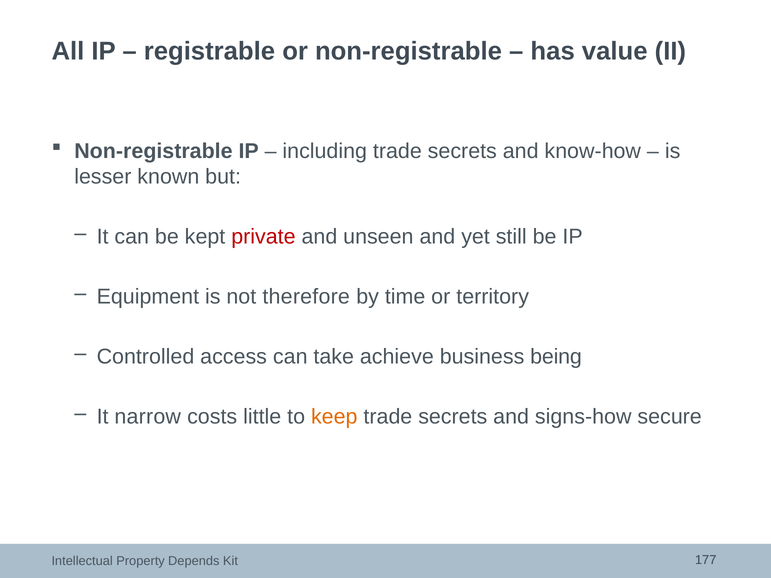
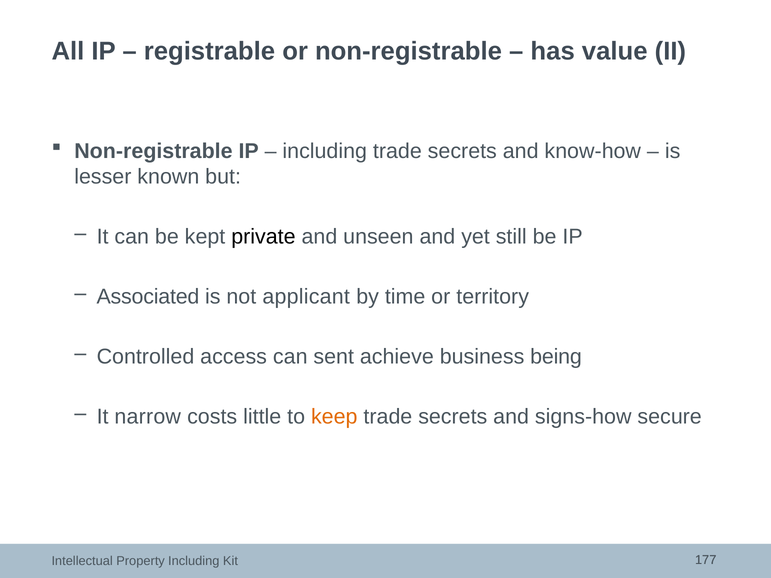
private colour: red -> black
Equipment: Equipment -> Associated
therefore: therefore -> applicant
take: take -> sent
Property Depends: Depends -> Including
